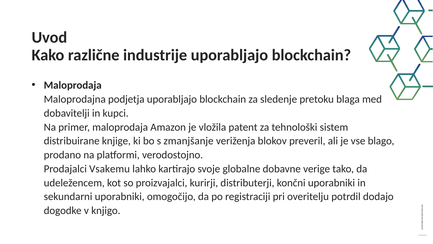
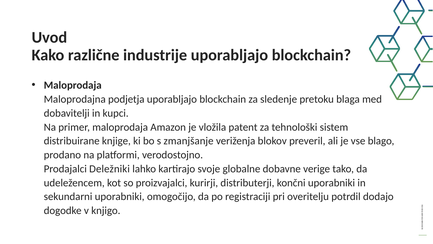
Vsakemu: Vsakemu -> Deležniki
